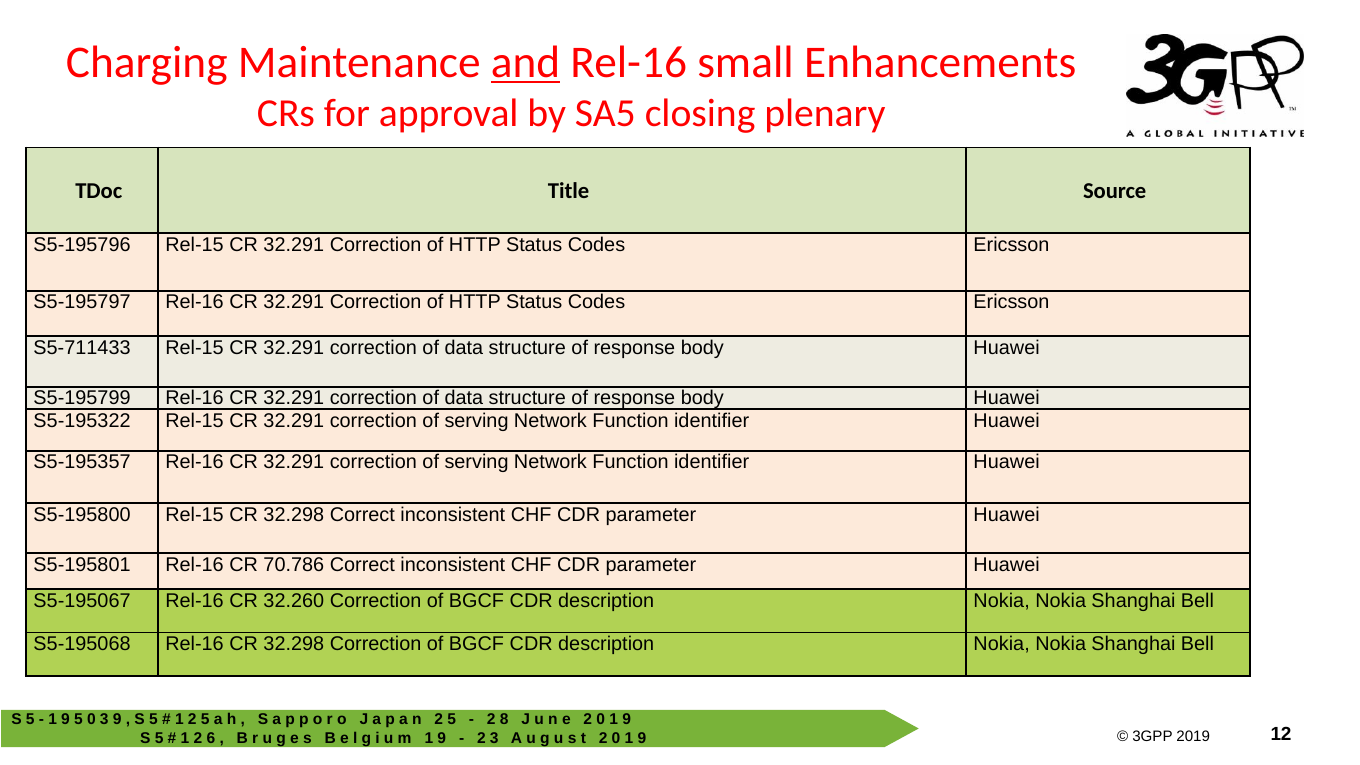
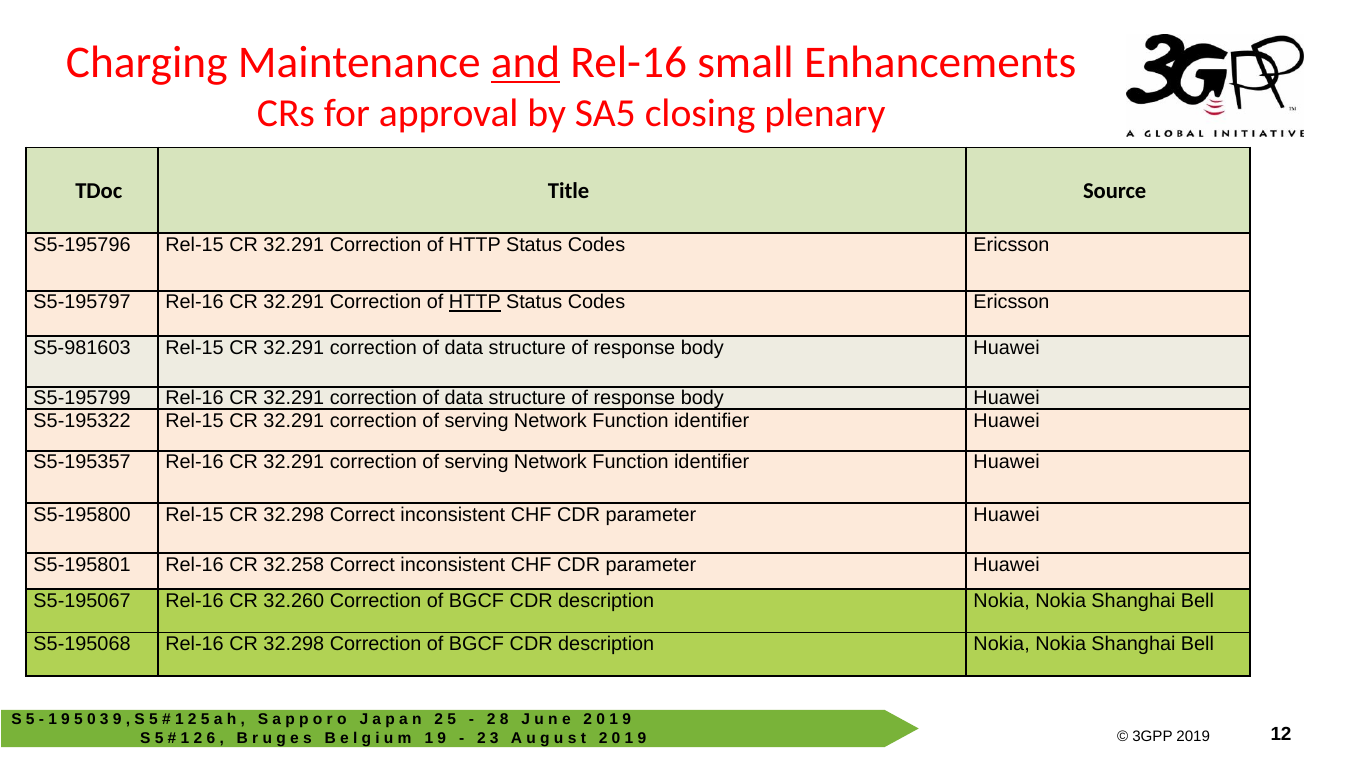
HTTP at (475, 302) underline: none -> present
S5-711433: S5-711433 -> S5-981603
70.786: 70.786 -> 32.258
